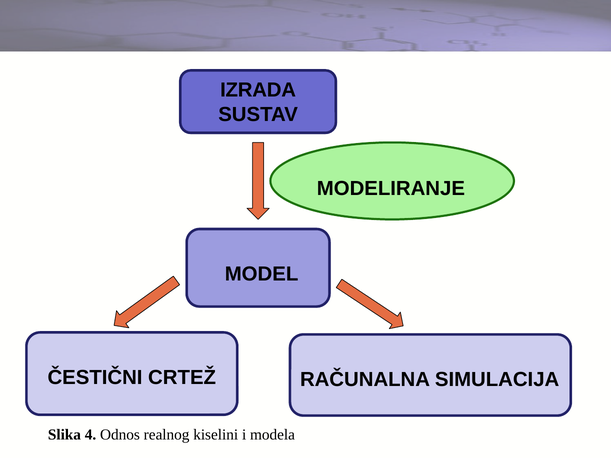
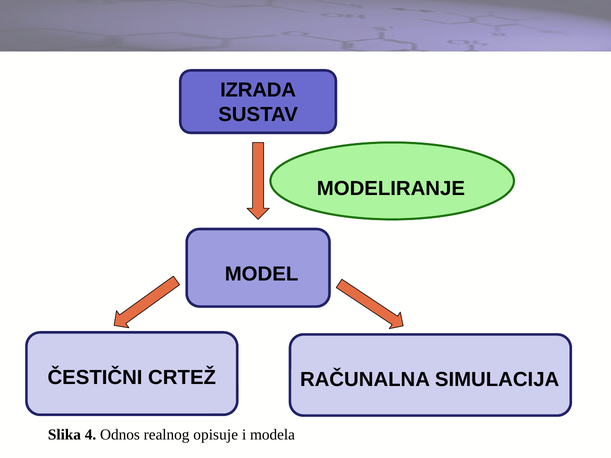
kiselini: kiselini -> opisuje
